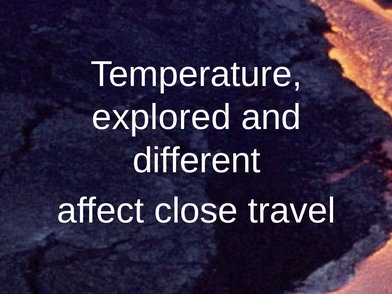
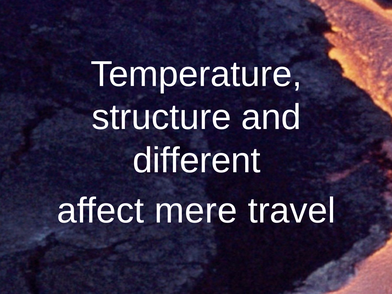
explored: explored -> structure
close: close -> mere
